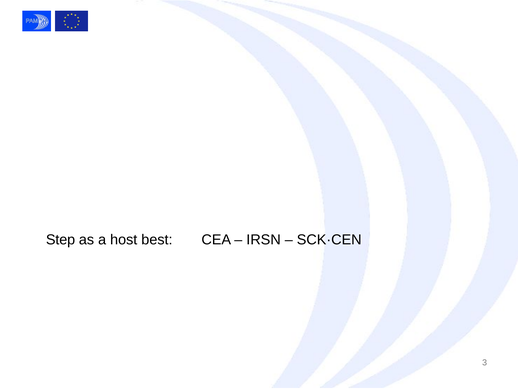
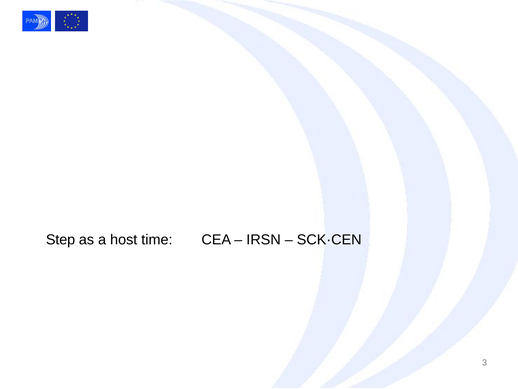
best: best -> time
